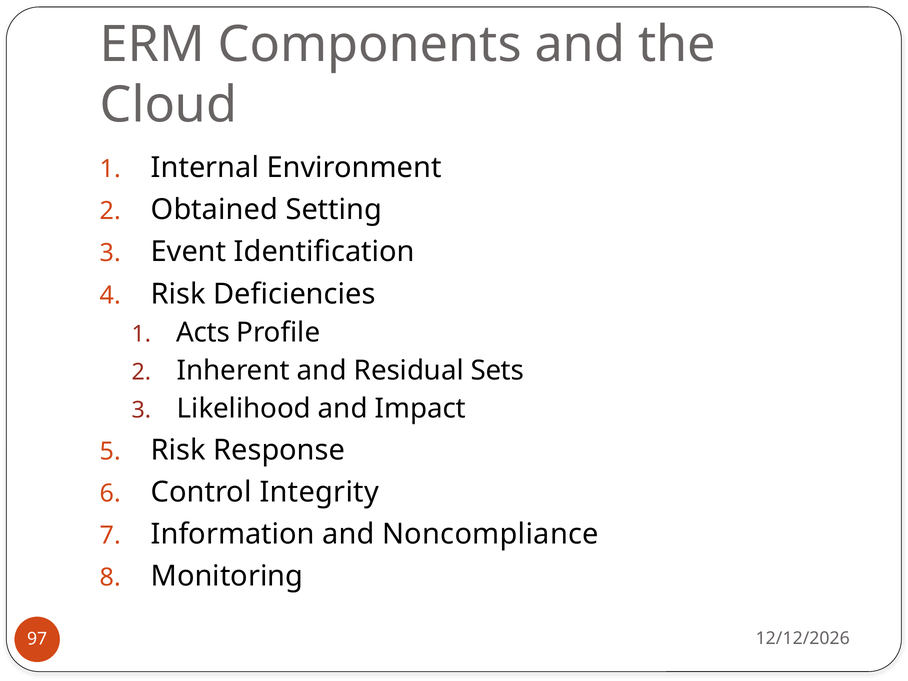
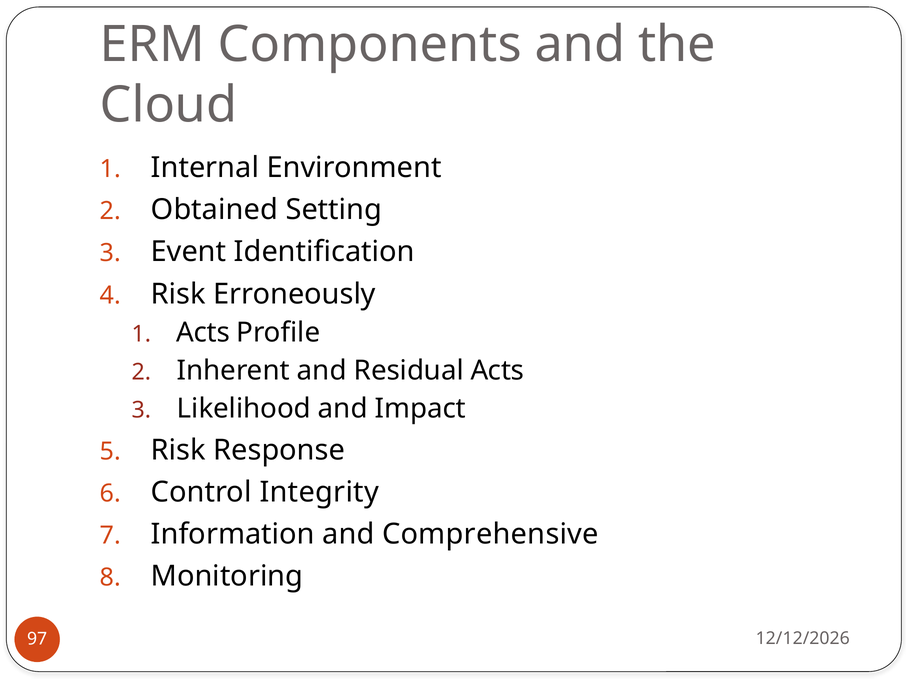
Deficiencies: Deficiencies -> Erroneously
Residual Sets: Sets -> Acts
Noncompliance: Noncompliance -> Comprehensive
